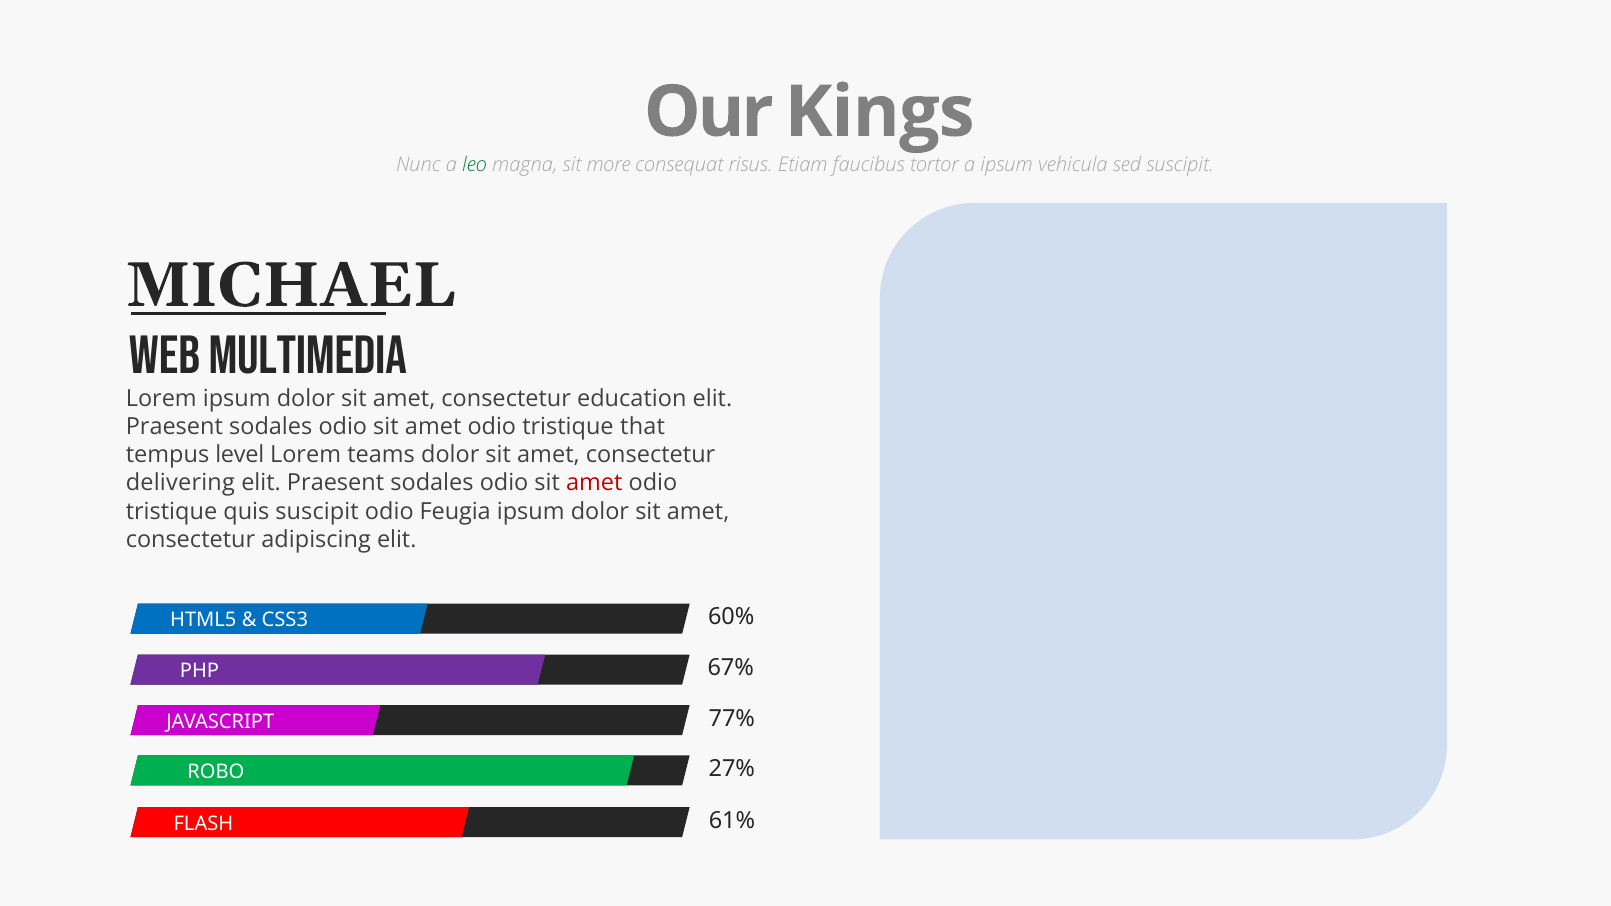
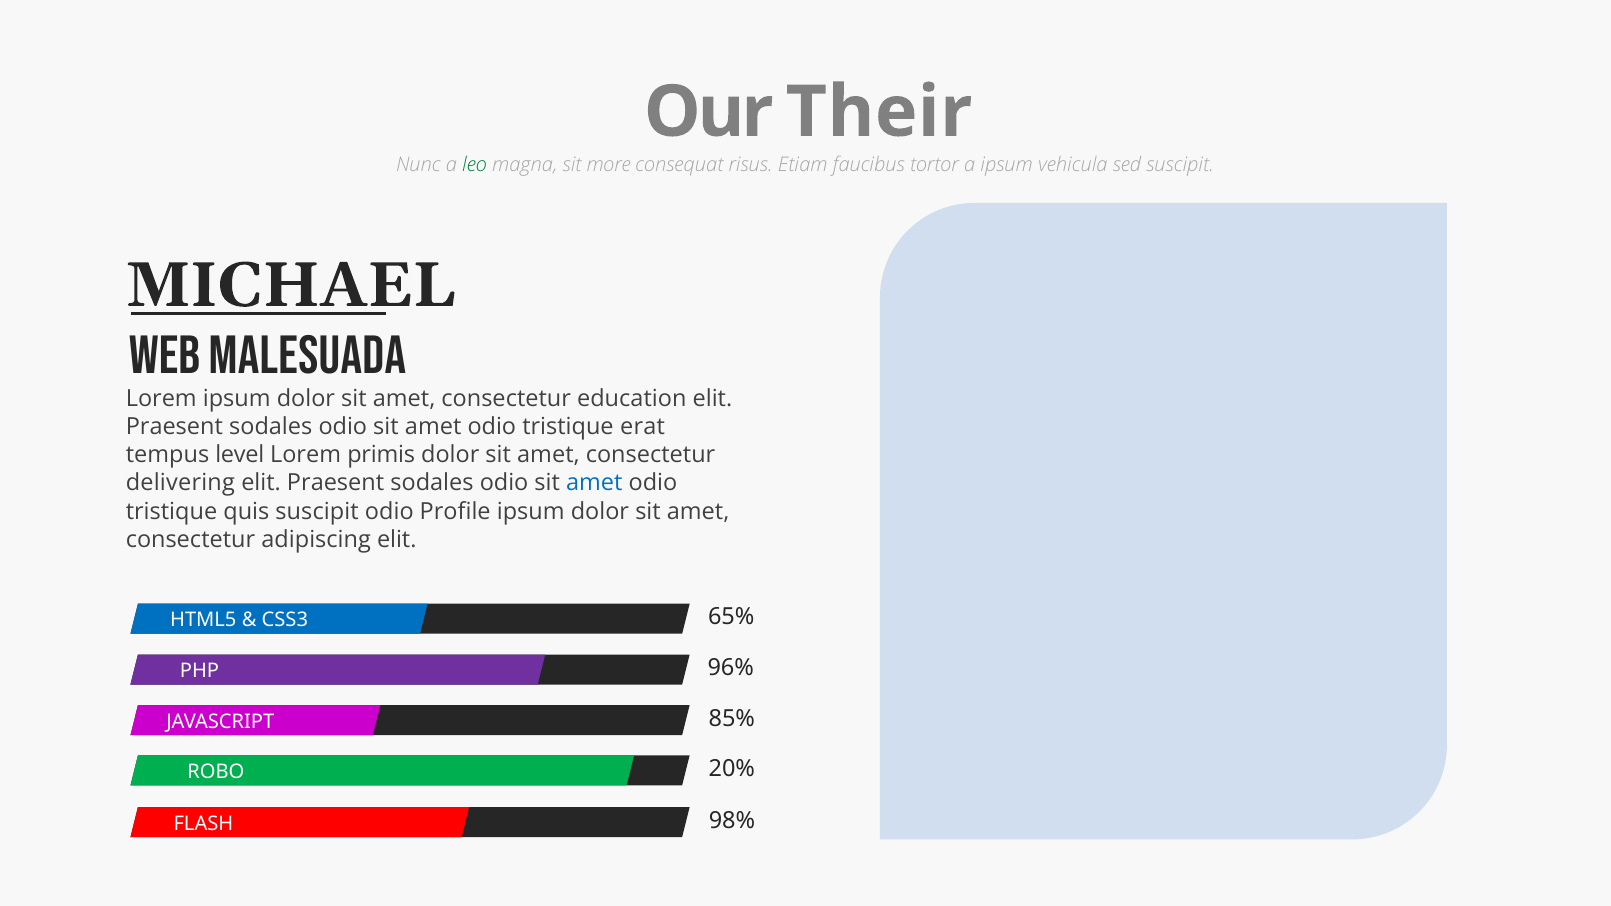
Kings: Kings -> Their
MULTIMEDIA: MULTIMEDIA -> MALESUADA
that: that -> erat
teams: teams -> primis
amet at (594, 483) colour: red -> blue
Feugia: Feugia -> Profile
60%: 60% -> 65%
67%: 67% -> 96%
77%: 77% -> 85%
27%: 27% -> 20%
61%: 61% -> 98%
